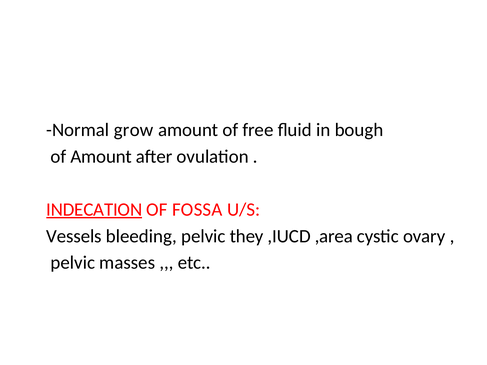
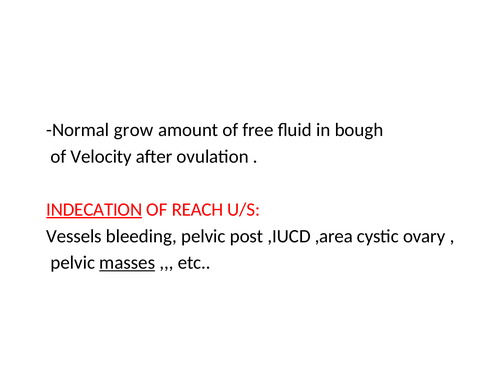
of Amount: Amount -> Velocity
FOSSA: FOSSA -> REACH
they: they -> post
masses underline: none -> present
